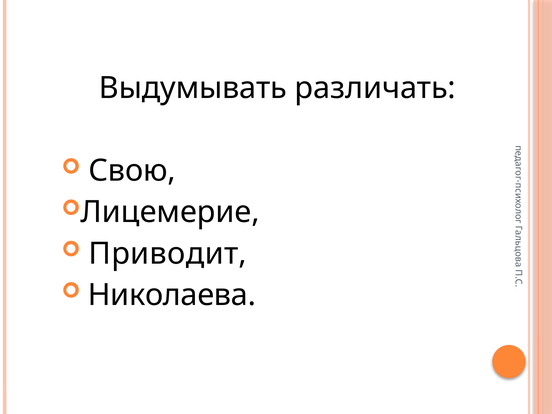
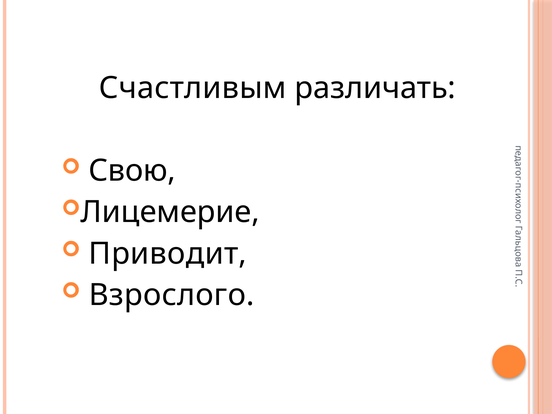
Выдумывать: Выдумывать -> Счастливым
Николаева: Николаева -> Взрослого
